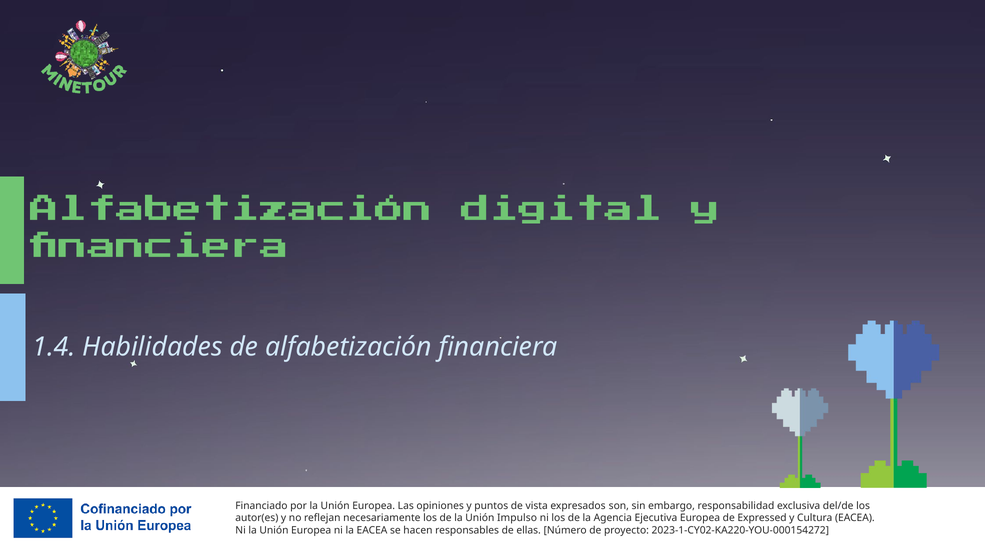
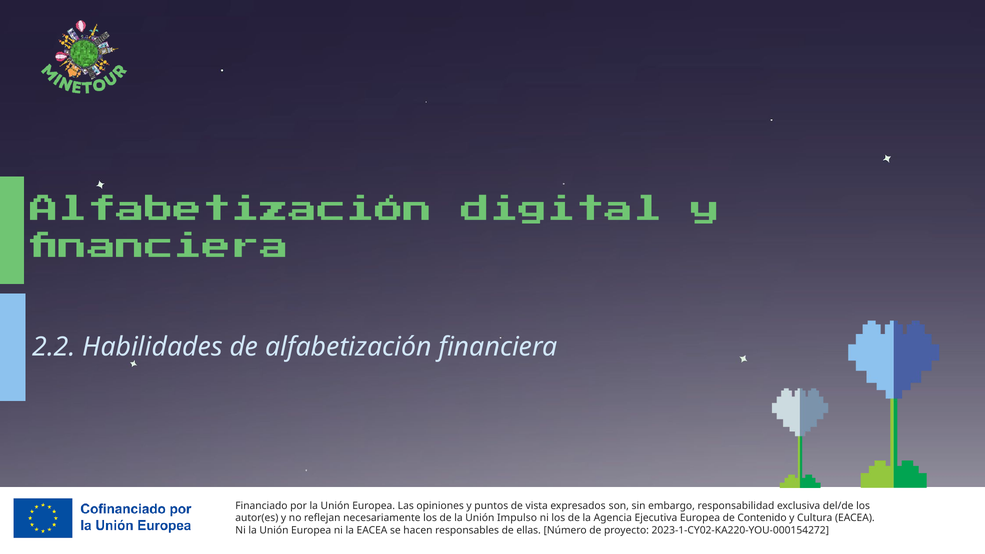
1.4: 1.4 -> 2.2
Expressed: Expressed -> Contenido
